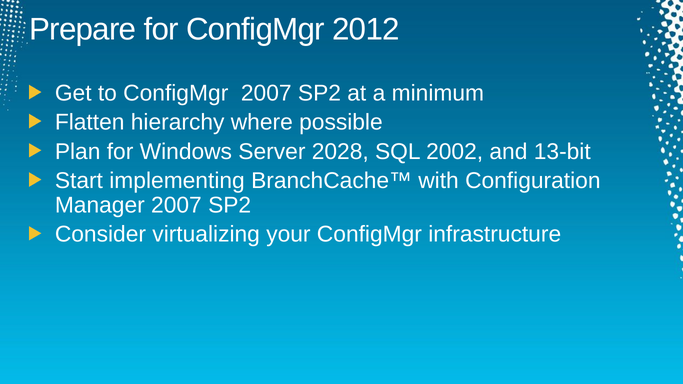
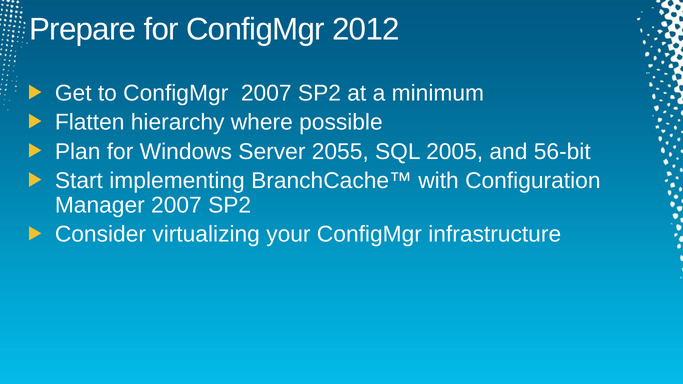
2028: 2028 -> 2055
2002: 2002 -> 2005
13-bit: 13-bit -> 56-bit
